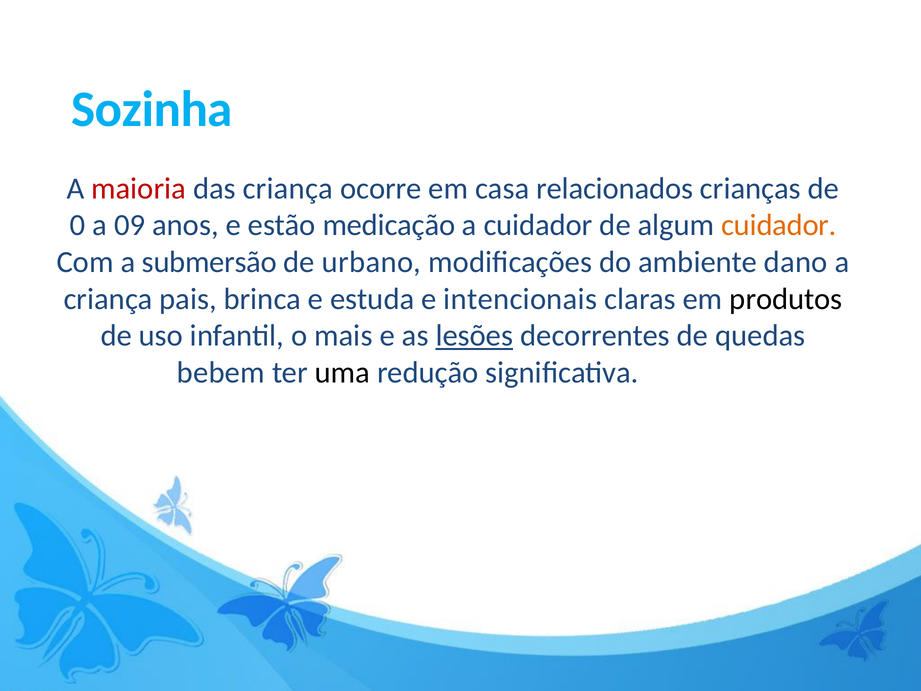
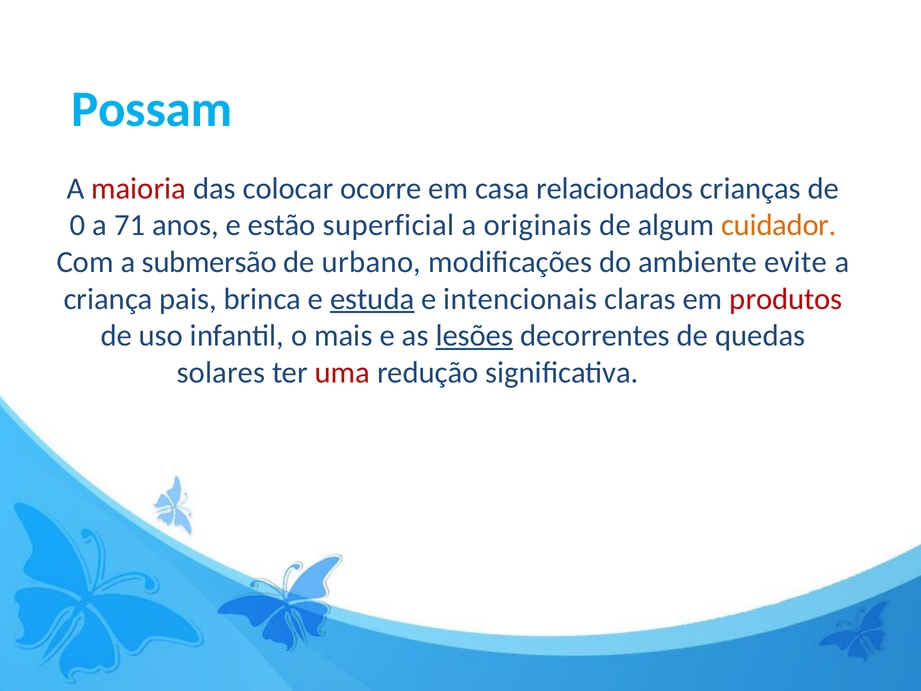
Sozinha: Sozinha -> Possam
das criança: criança -> colocar
09: 09 -> 71
medicação: medicação -> superficial
a cuidador: cuidador -> originais
dano: dano -> evite
estuda underline: none -> present
produtos colour: black -> red
bebem: bebem -> solares
uma colour: black -> red
